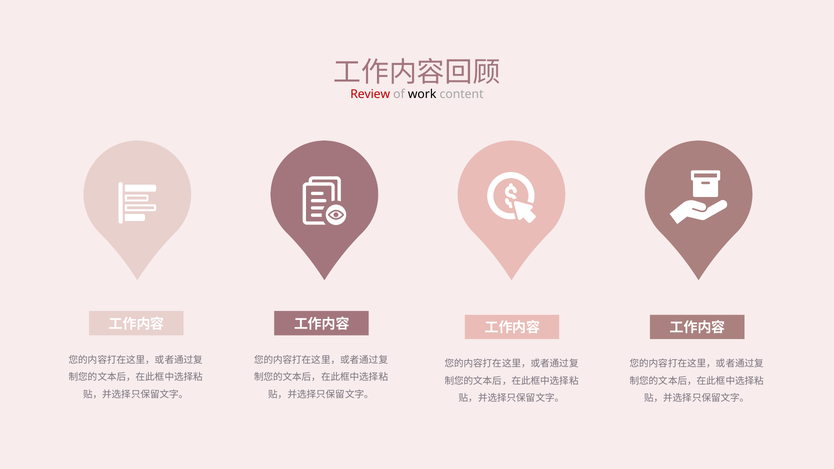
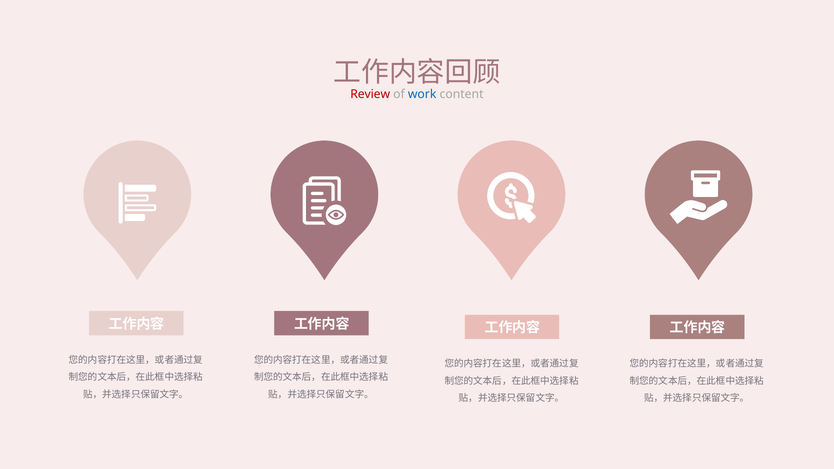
work colour: black -> blue
